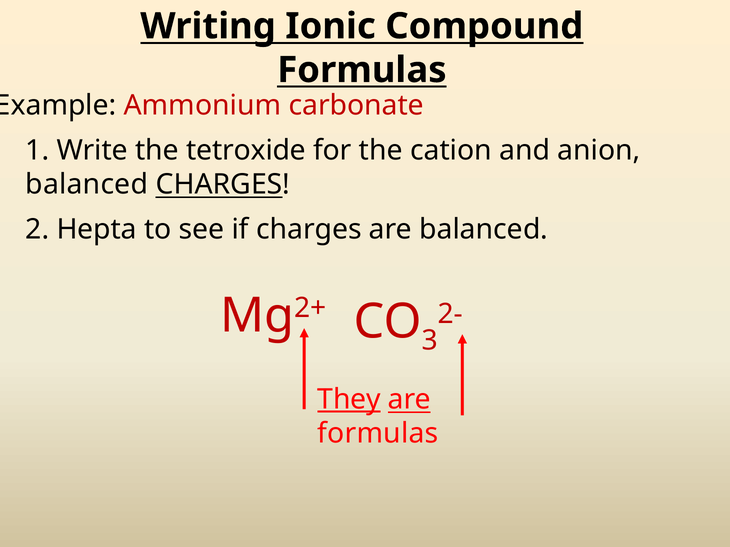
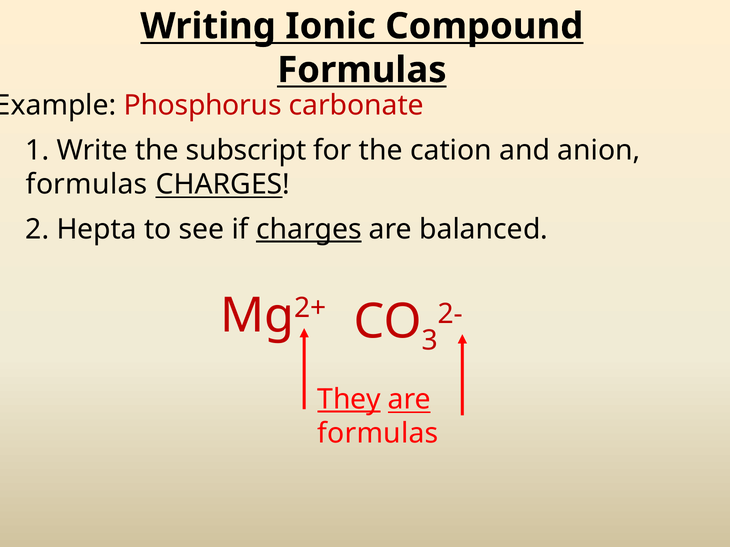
Ammonium: Ammonium -> Phosphorus
tetroxide: tetroxide -> subscript
balanced at (87, 184): balanced -> formulas
charges at (309, 229) underline: none -> present
